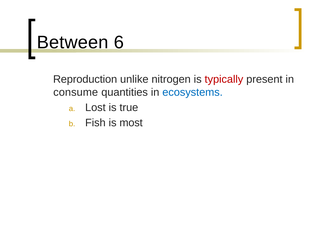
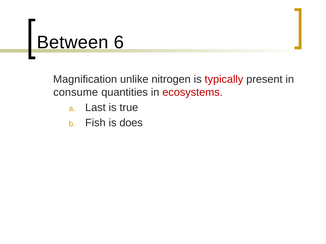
Reproduction: Reproduction -> Magnification
ecosystems colour: blue -> red
Lost: Lost -> Last
most: most -> does
